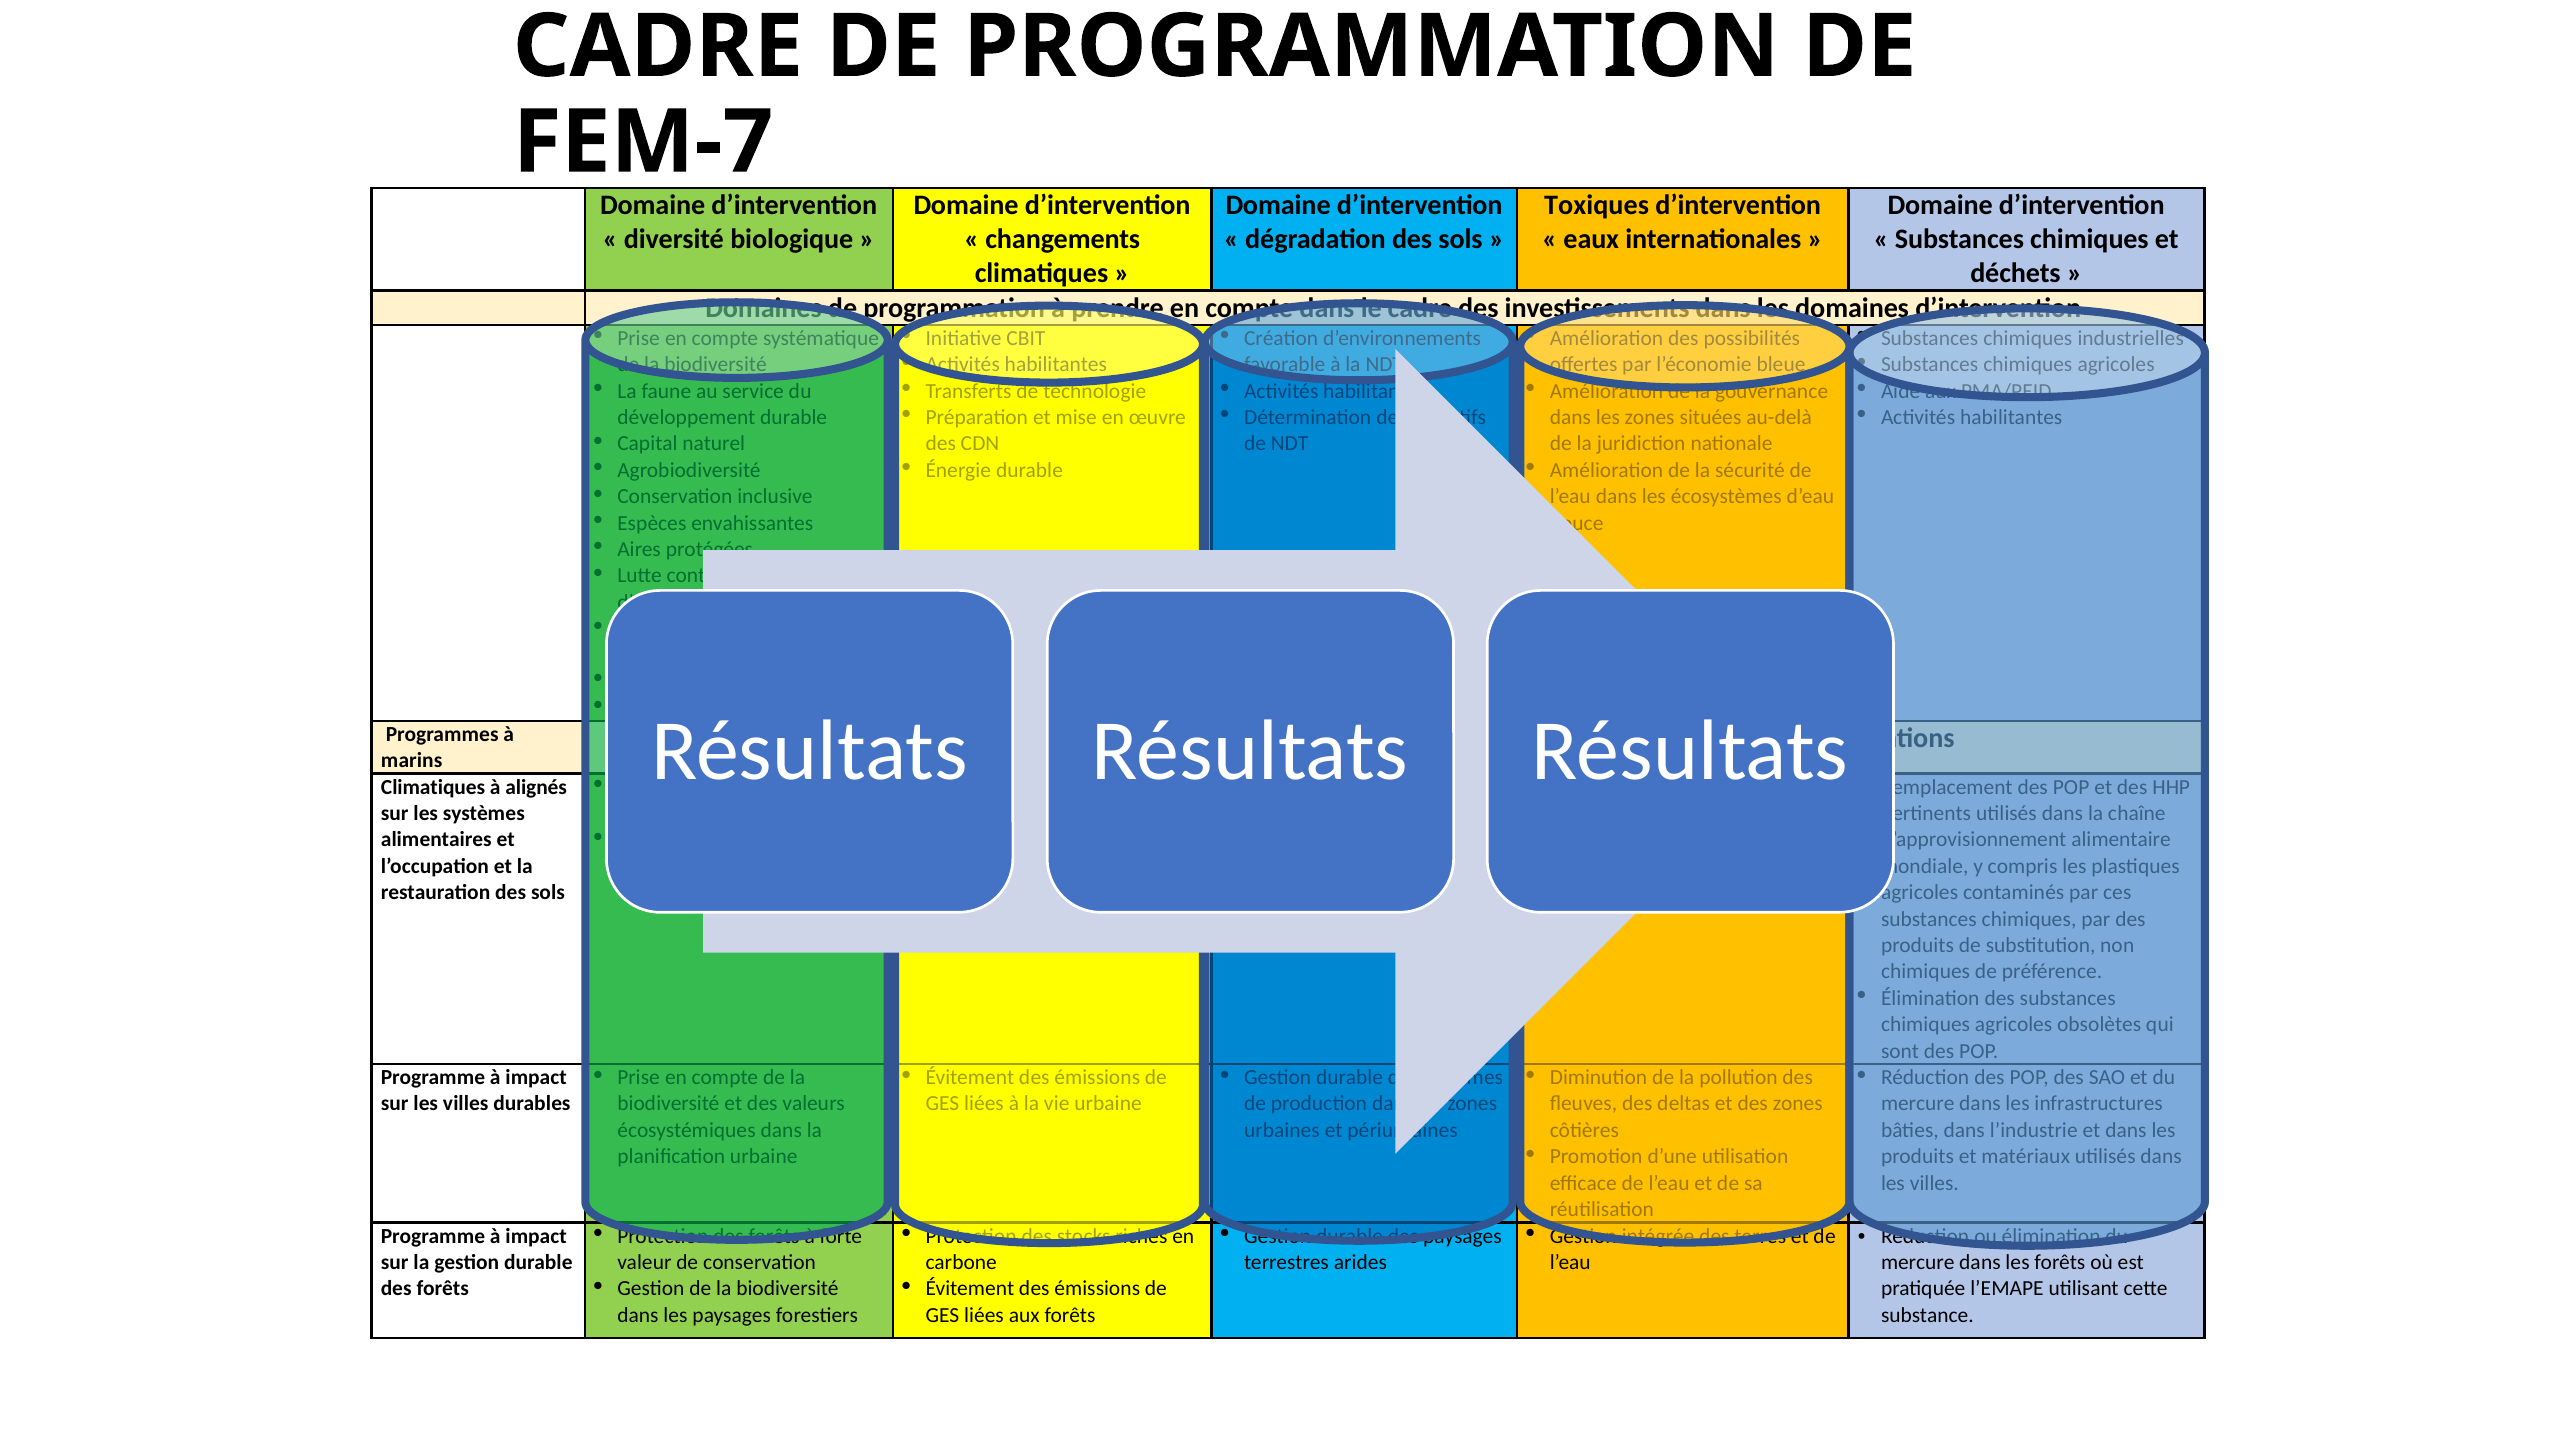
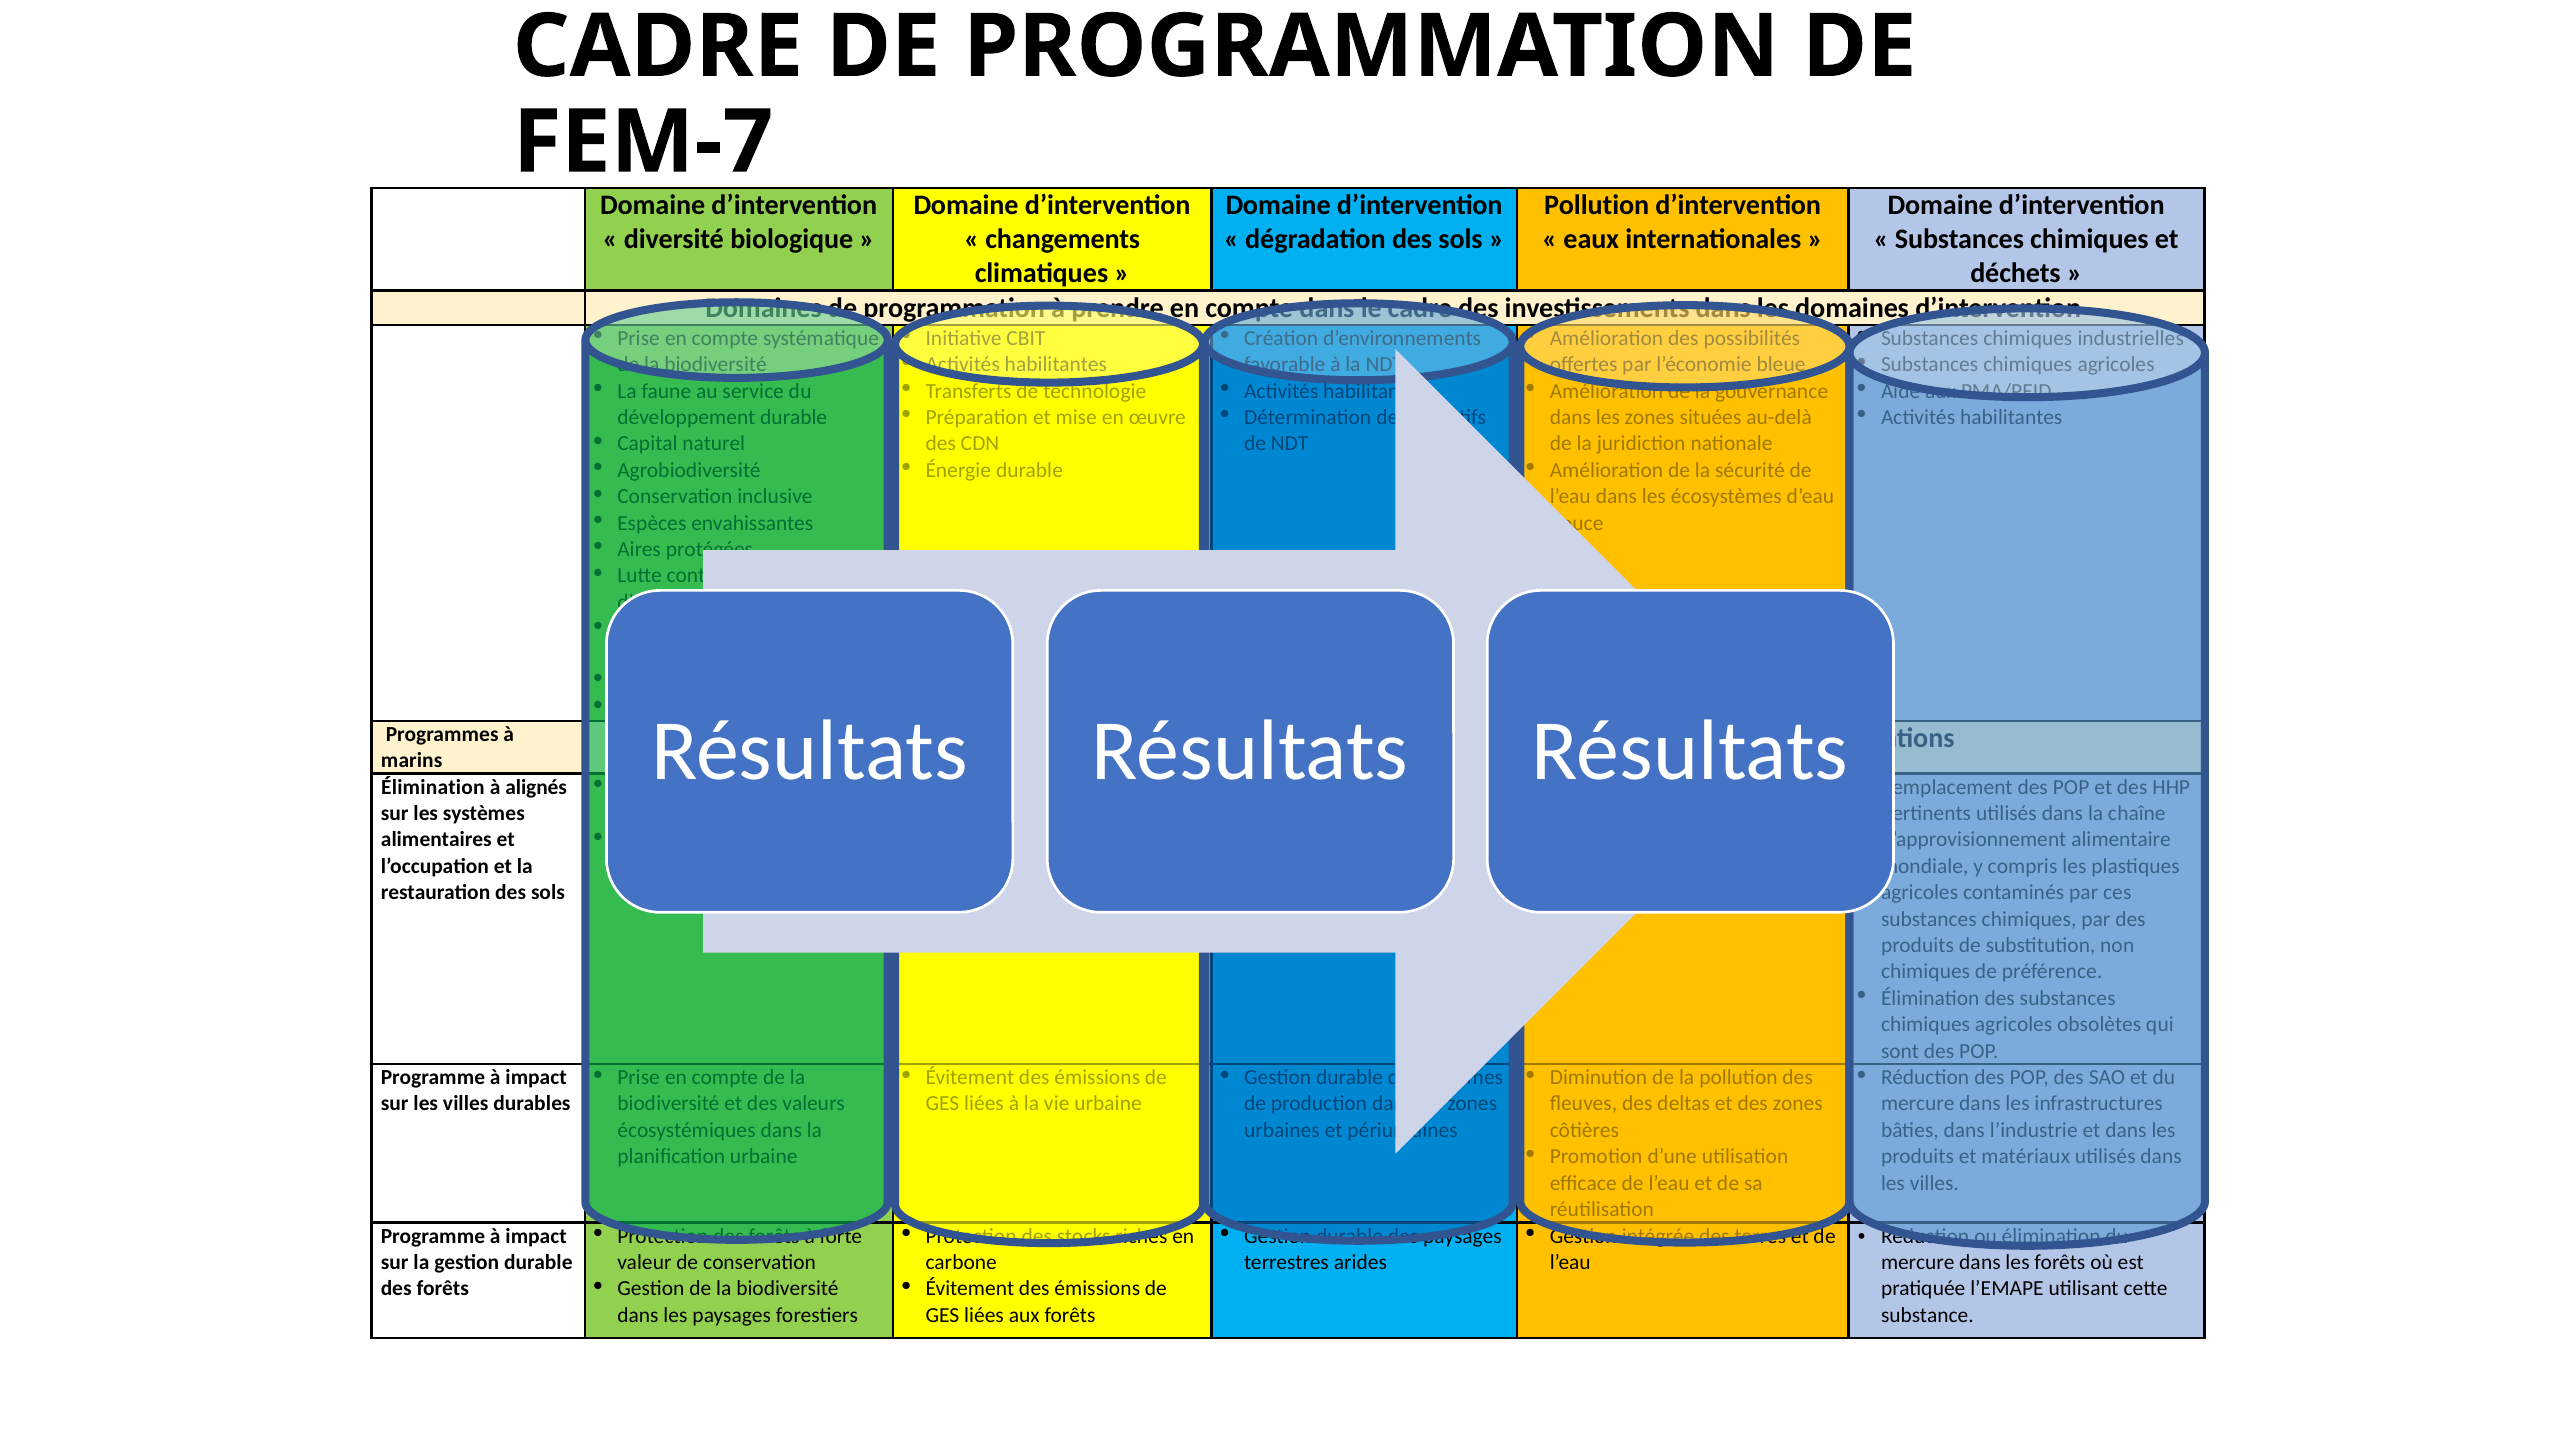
Toxiques at (1597, 205): Toxiques -> Pollution
Climatiques at (433, 787): Climatiques -> Élimination
